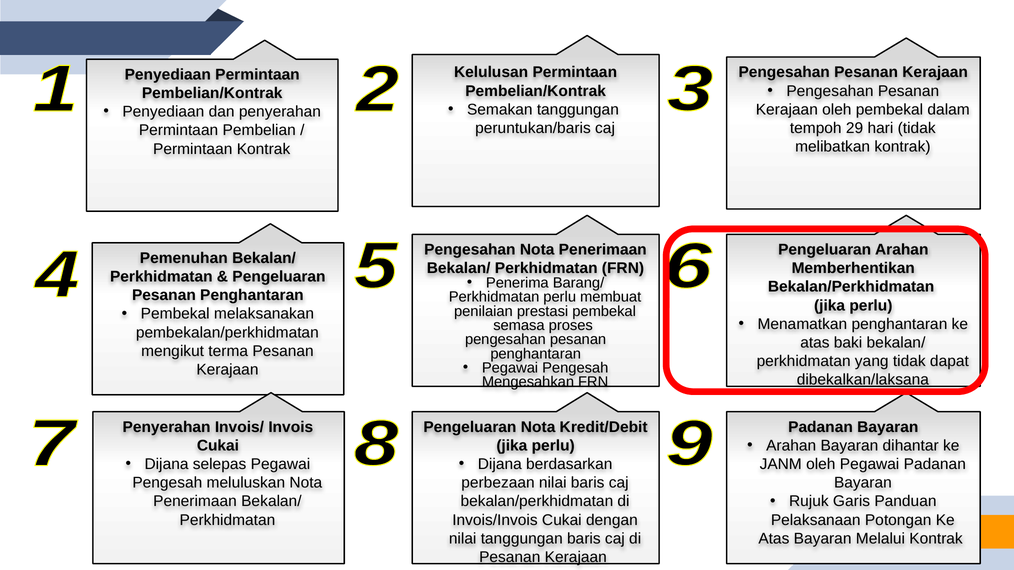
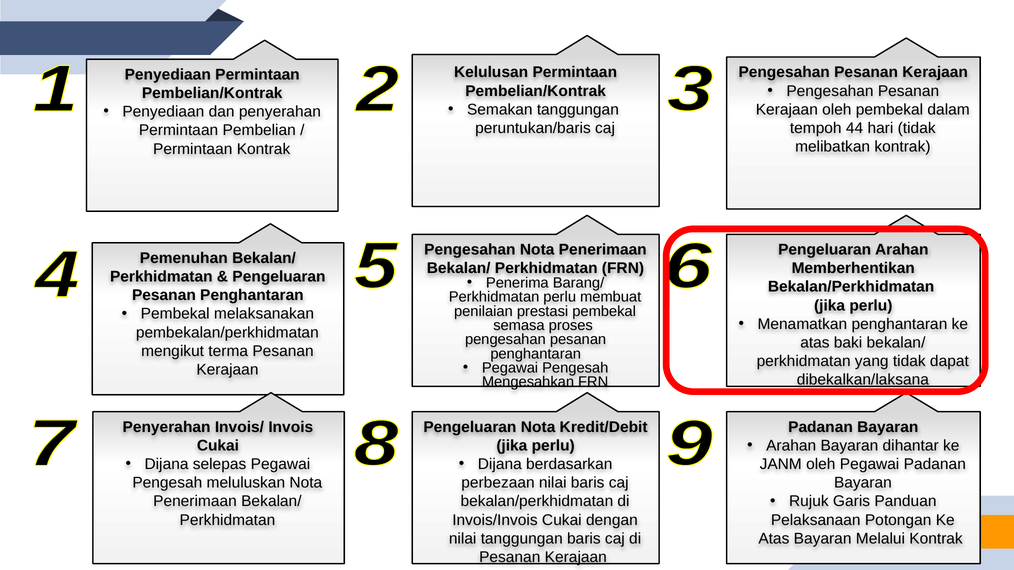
29: 29 -> 44
